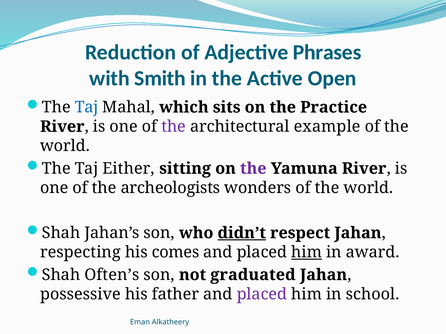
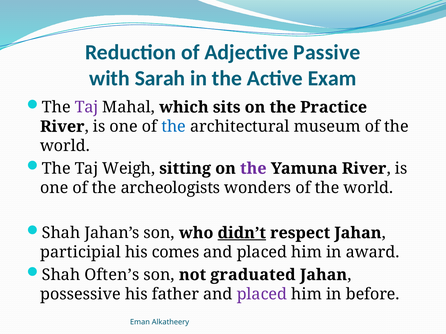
Phrases: Phrases -> Passive
Smith: Smith -> Sarah
Open: Open -> Exam
Taj at (87, 107) colour: blue -> purple
the at (174, 127) colour: purple -> blue
example: example -> museum
Either: Either -> Weigh
respecting: respecting -> participial
him at (307, 253) underline: present -> none
school: school -> before
